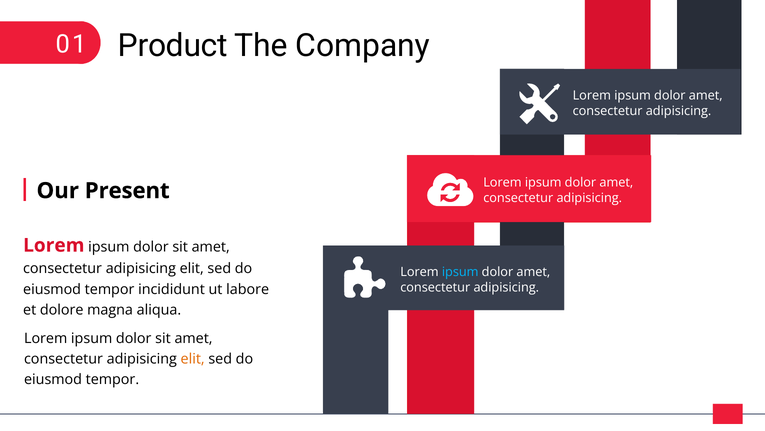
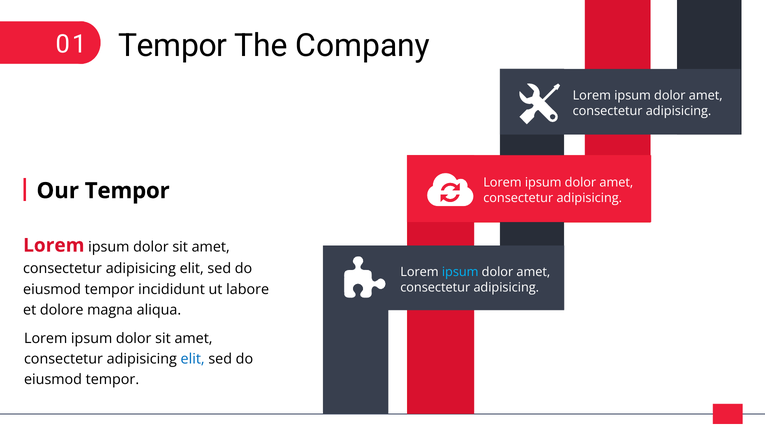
01 Product: Product -> Tempor
Our Present: Present -> Tempor
elit at (193, 358) colour: orange -> blue
